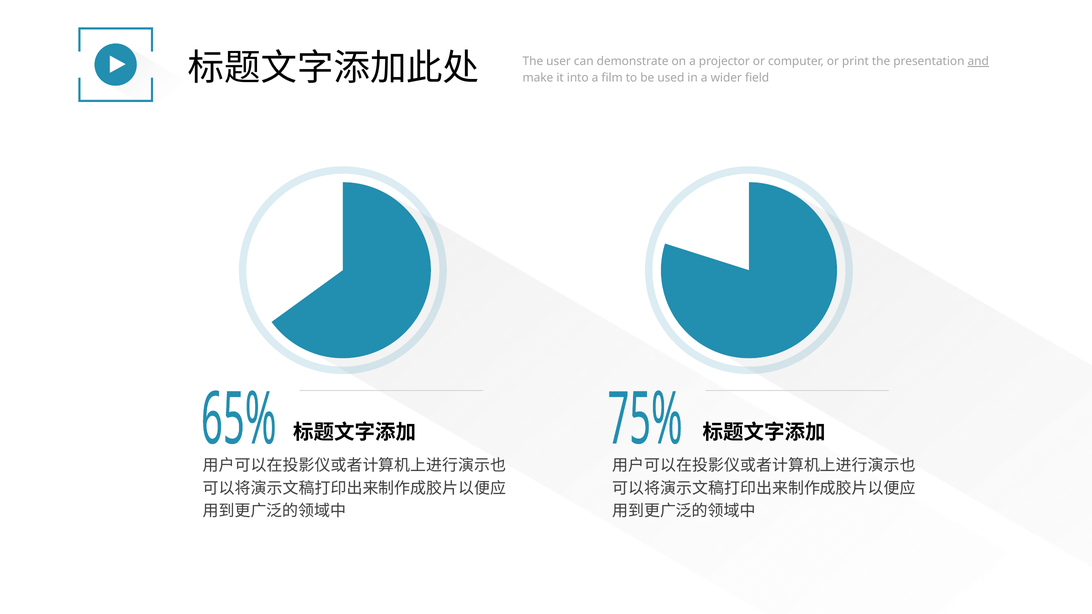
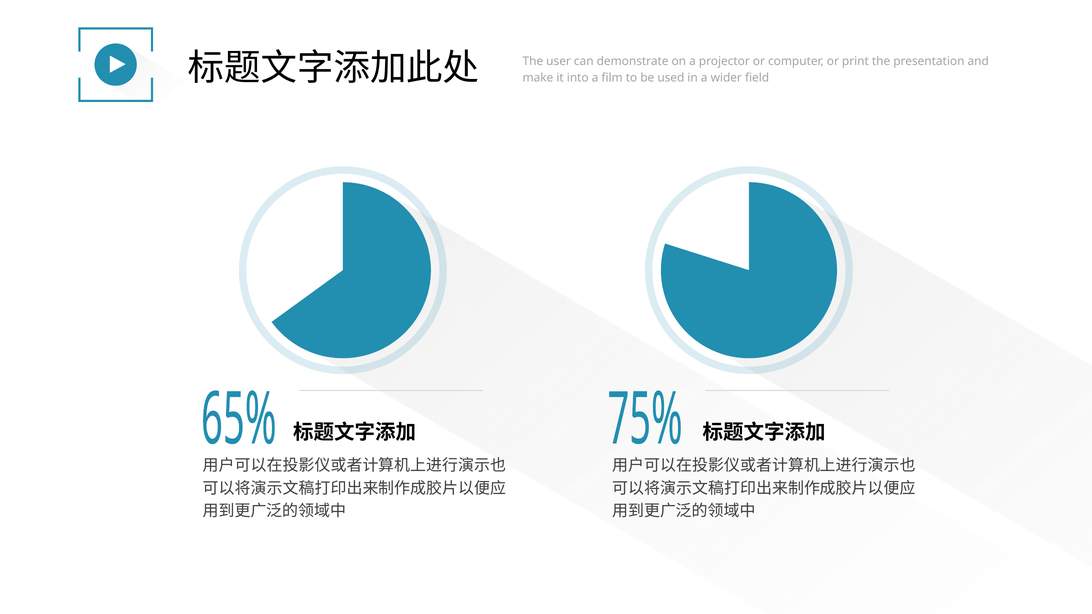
and underline: present -> none
